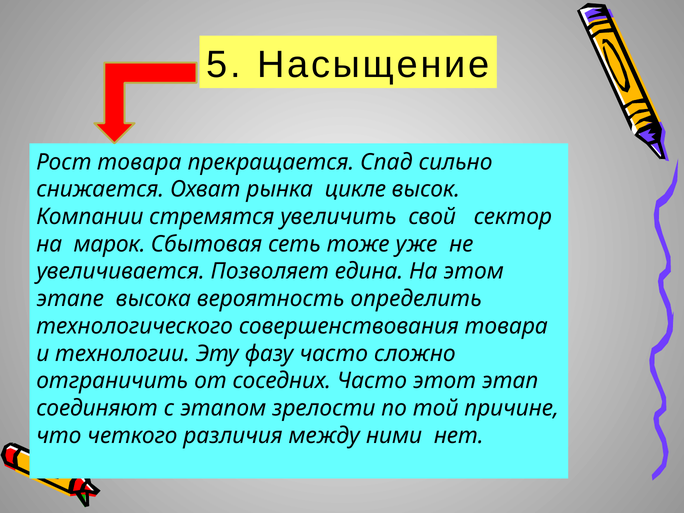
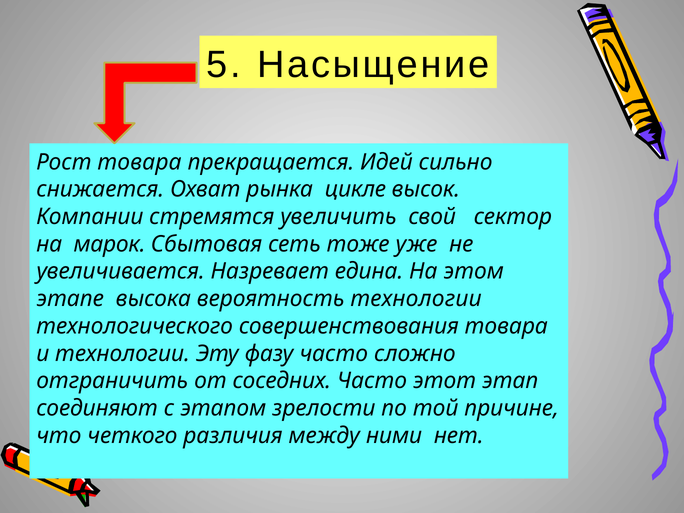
Спад: Спад -> Идей
Позволяет: Позволяет -> Назревает
вероятность определить: определить -> технологии
